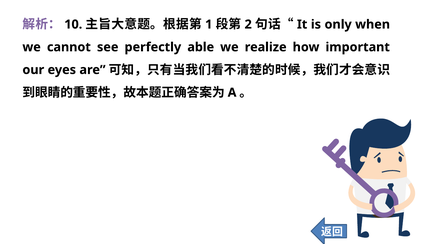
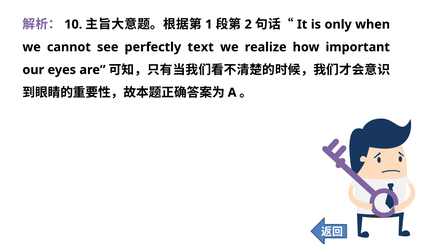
able: able -> text
